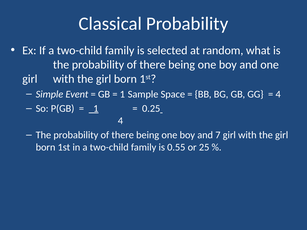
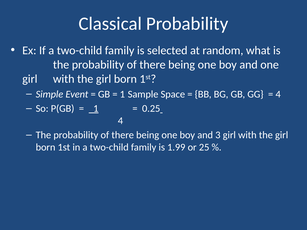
7: 7 -> 3
0.55: 0.55 -> 1.99
